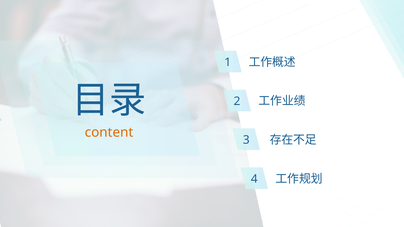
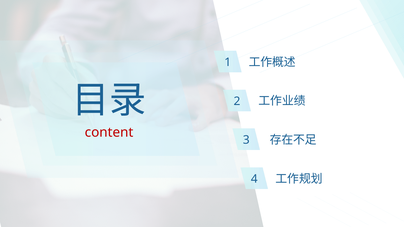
content colour: orange -> red
